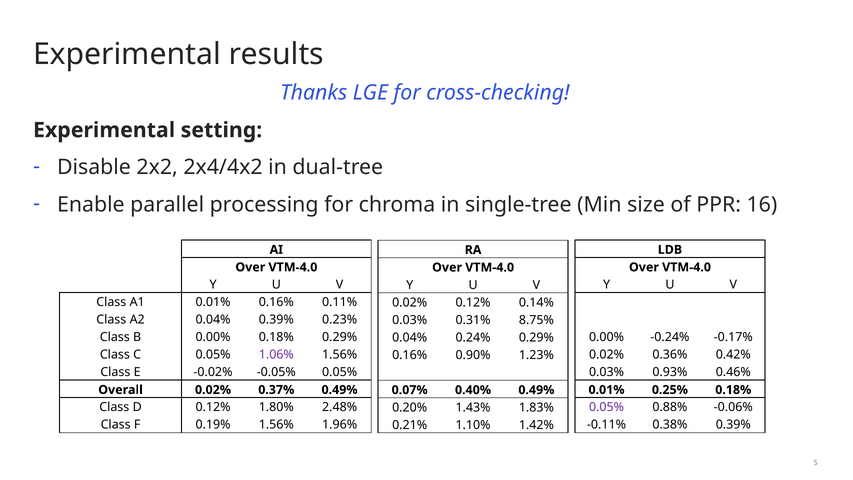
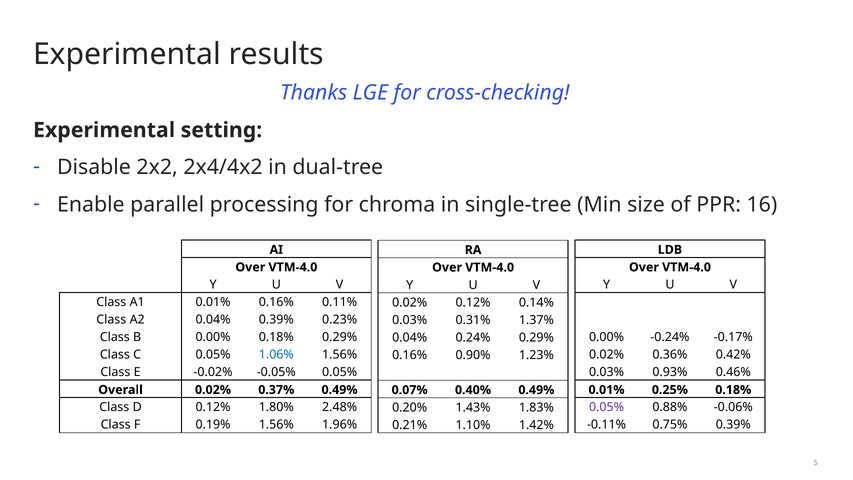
8.75%: 8.75% -> 1.37%
1.06% colour: purple -> blue
0.38%: 0.38% -> 0.75%
